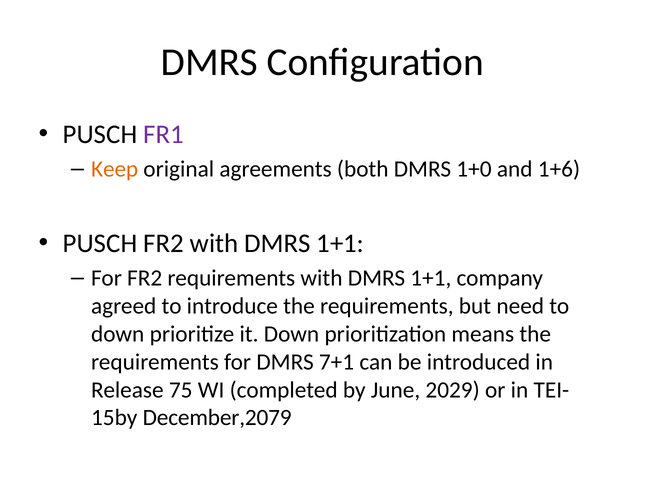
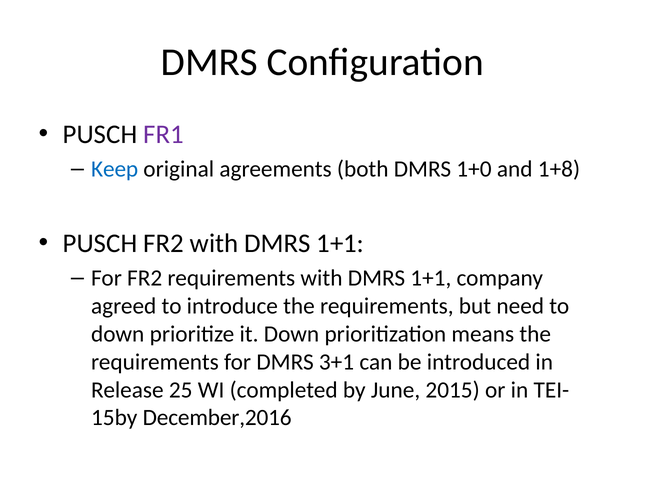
Keep colour: orange -> blue
1+6: 1+6 -> 1+8
7+1: 7+1 -> 3+1
75: 75 -> 25
2029: 2029 -> 2015
December,2079: December,2079 -> December,2016
